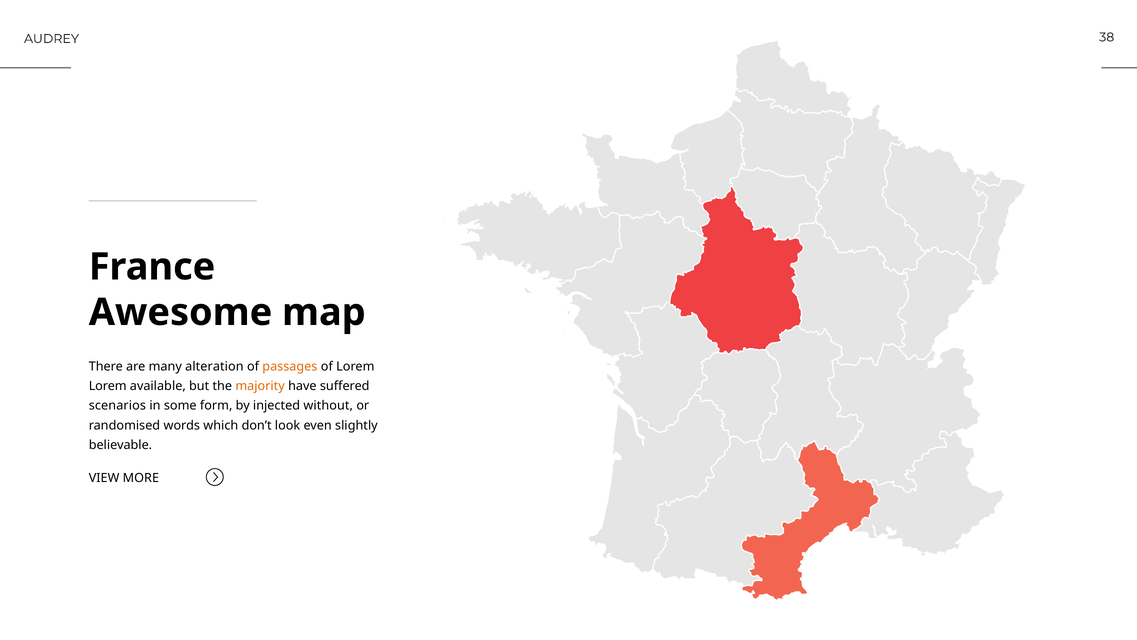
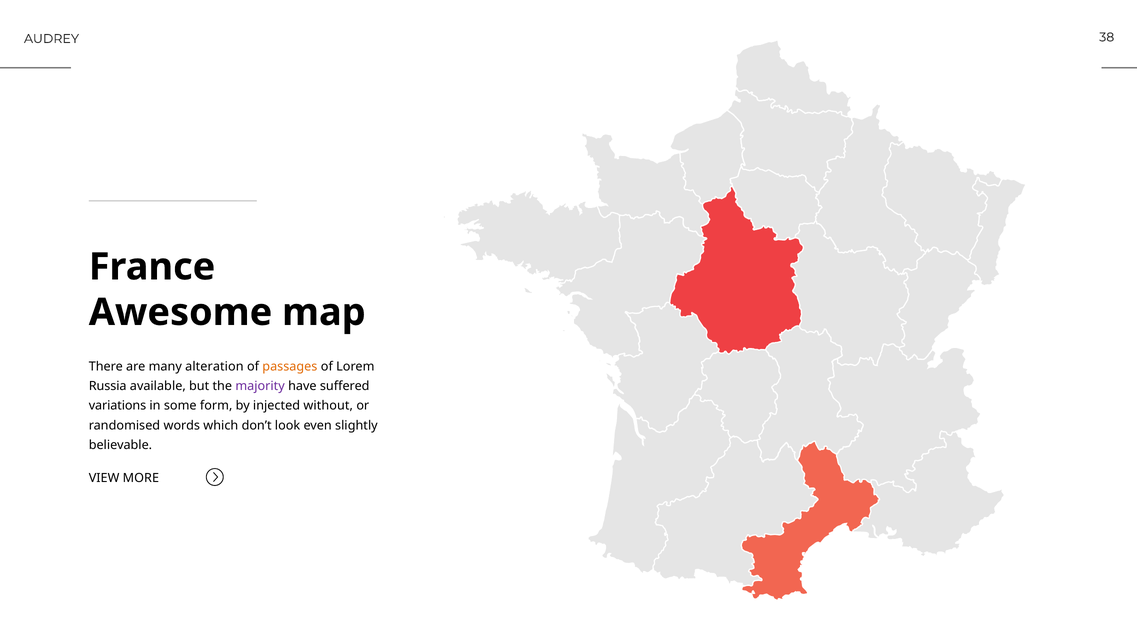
Lorem at (108, 386): Lorem -> Russia
majority colour: orange -> purple
scenarios: scenarios -> variations
